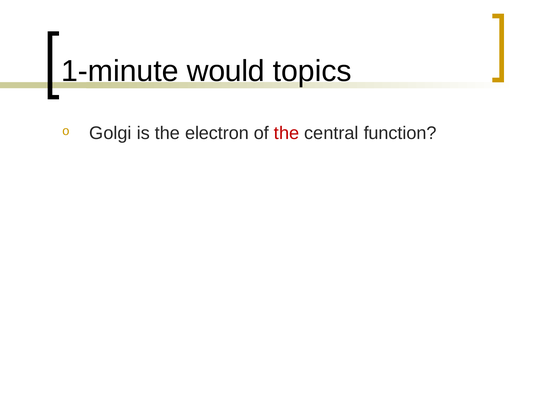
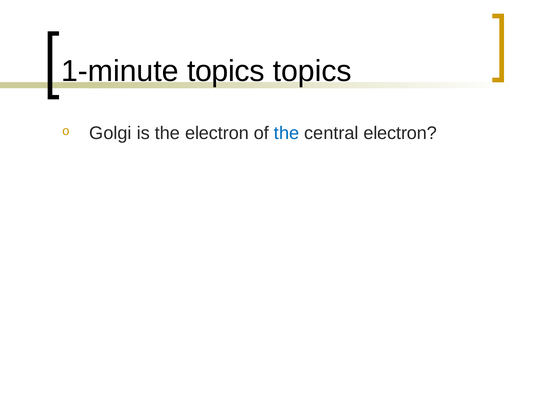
1-minute would: would -> topics
the at (287, 133) colour: red -> blue
central function: function -> electron
